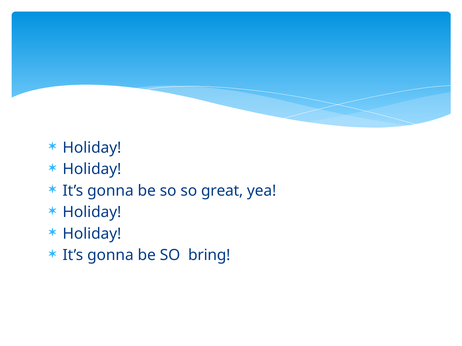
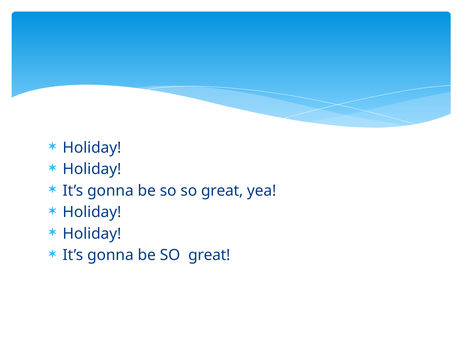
be SO bring: bring -> great
